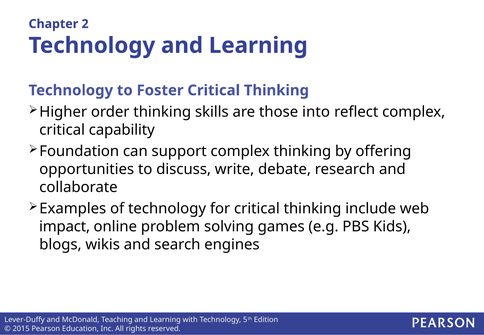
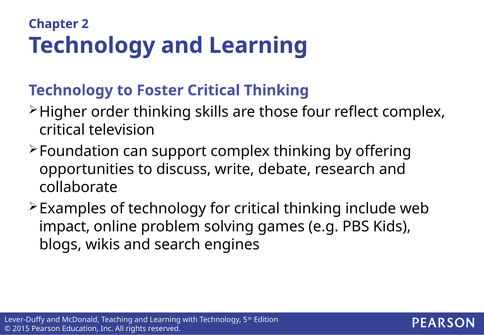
into: into -> four
capability: capability -> television
